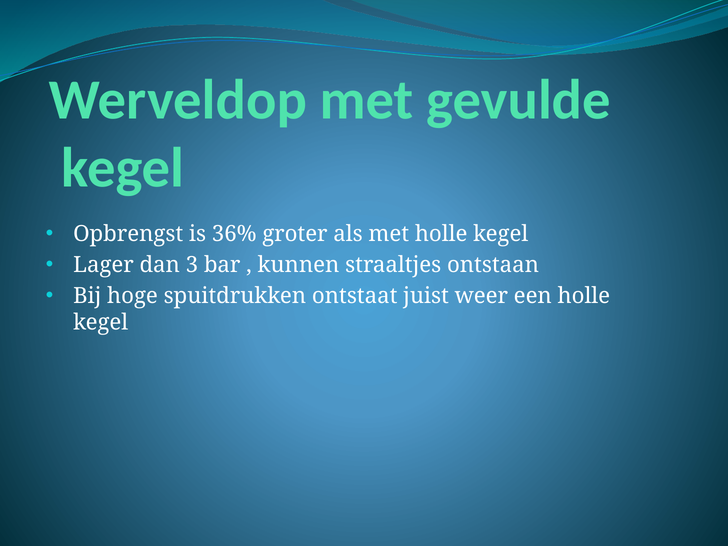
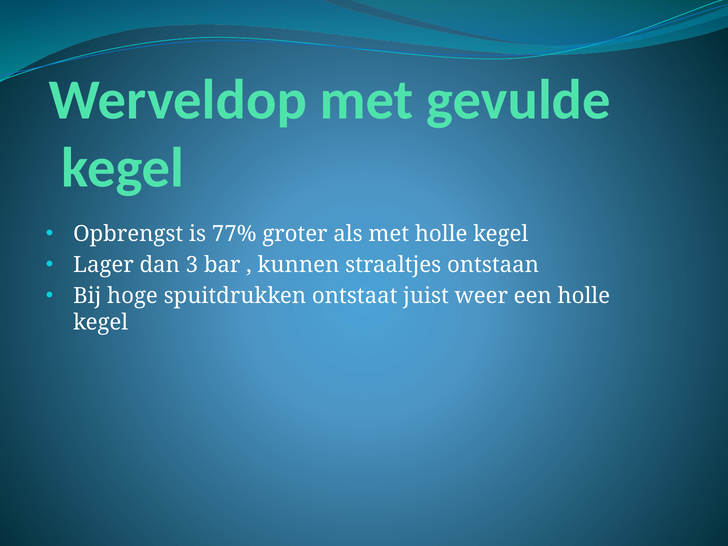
36%: 36% -> 77%
